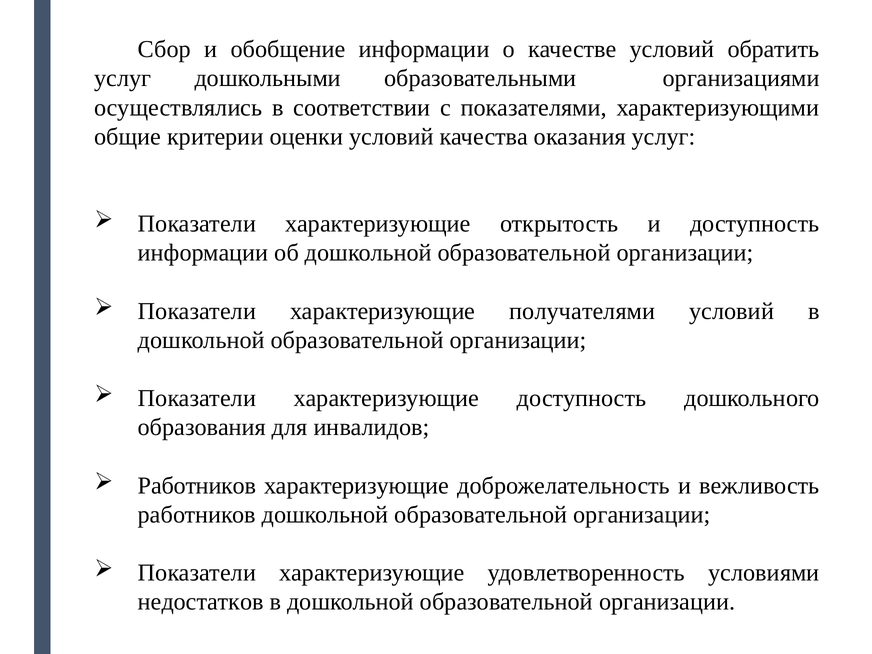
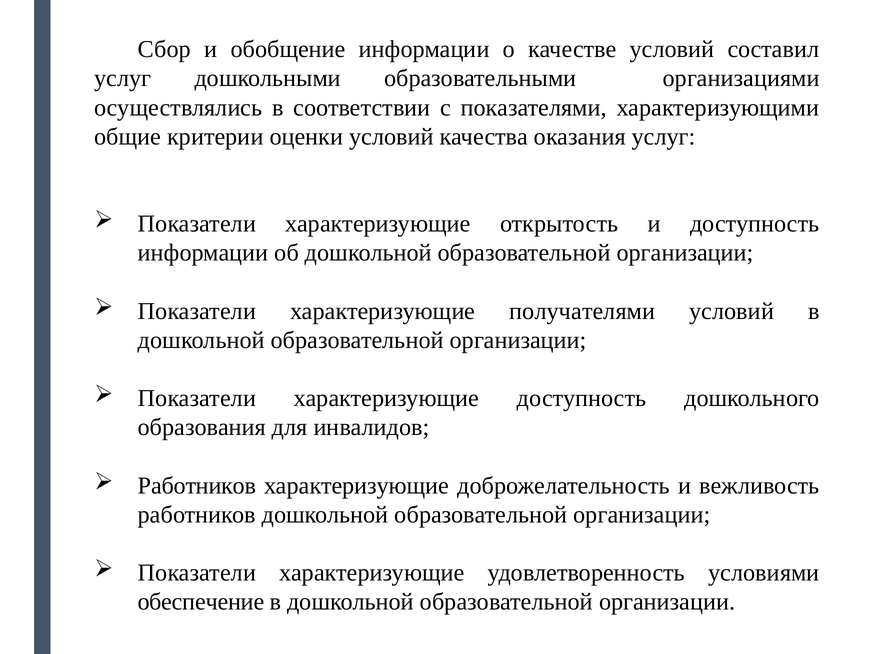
обратить: обратить -> составил
недостатков: недостатков -> обеспечение
